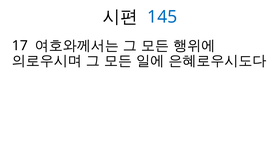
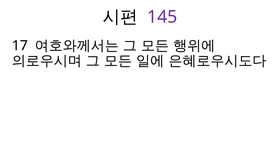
145 colour: blue -> purple
